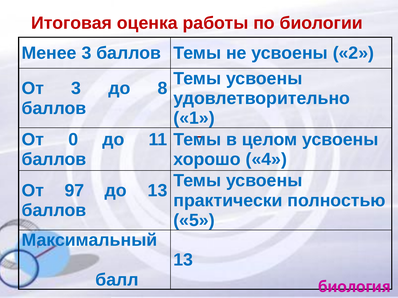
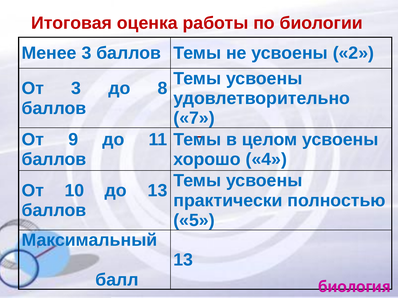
1: 1 -> 7
0: 0 -> 9
97: 97 -> 10
